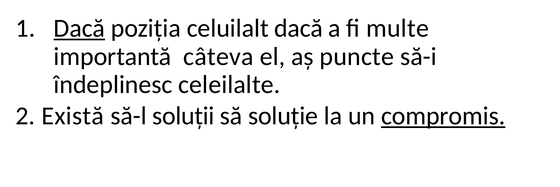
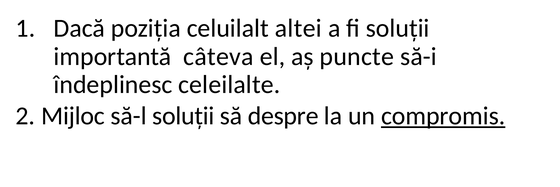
Dacă at (79, 28) underline: present -> none
celuilalt dacă: dacă -> altei
fi multe: multe -> soluții
Există: Există -> Mijloc
soluție: soluție -> despre
